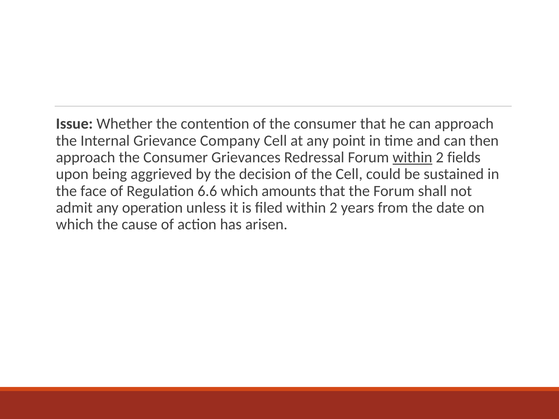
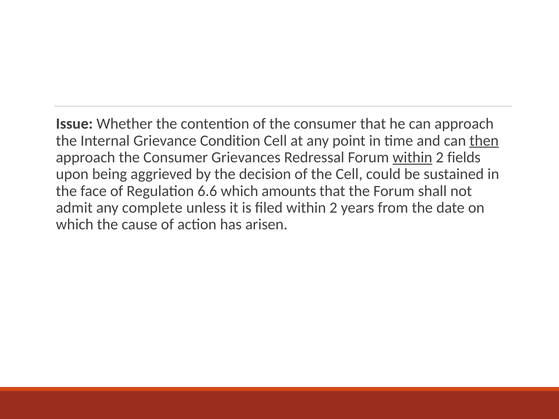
Company: Company -> Condition
then underline: none -> present
operation: operation -> complete
